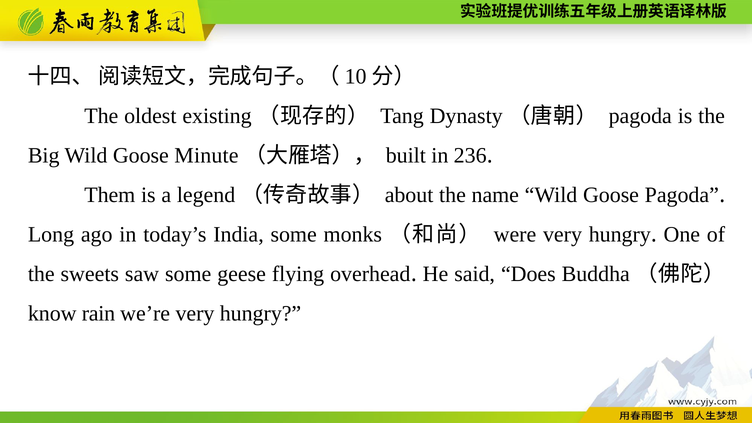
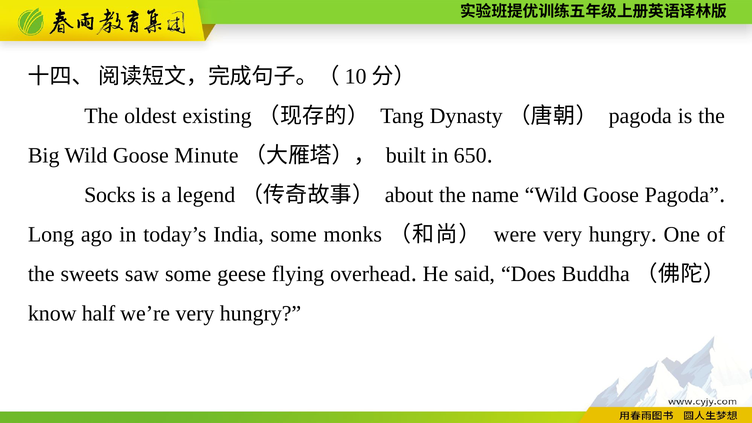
236: 236 -> 650
Them: Them -> Socks
rain: rain -> half
